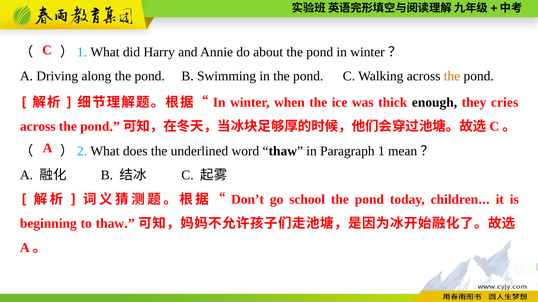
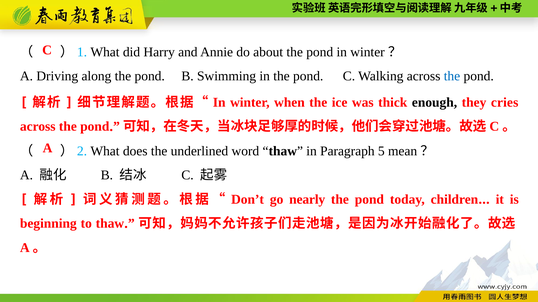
the at (452, 76) colour: orange -> blue
1: 1 -> 5
school: school -> nearly
